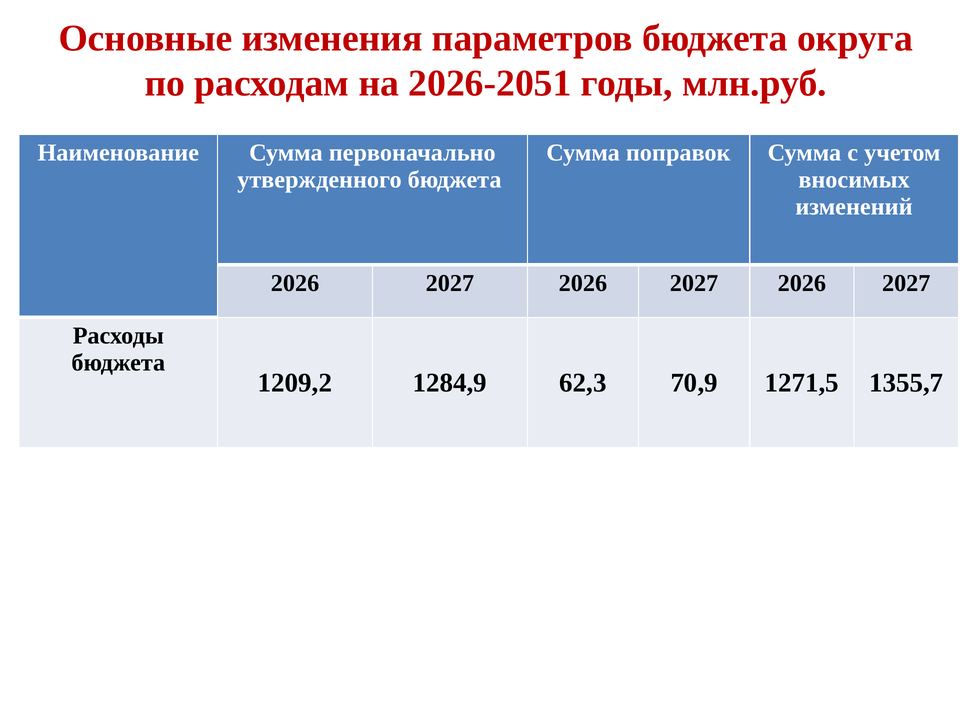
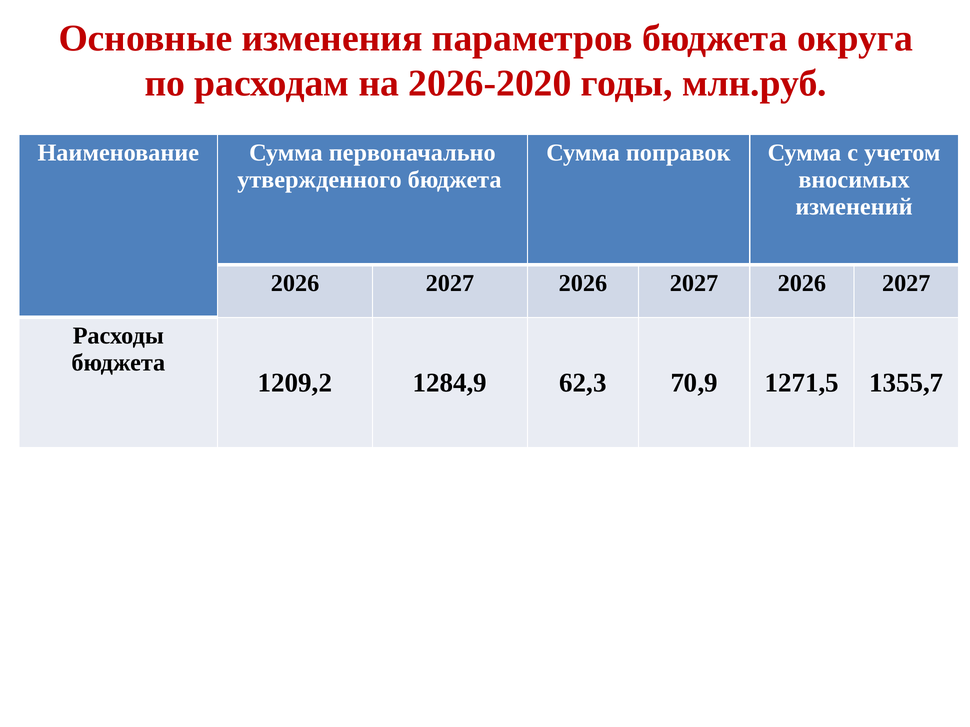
2026-2051: 2026-2051 -> 2026-2020
